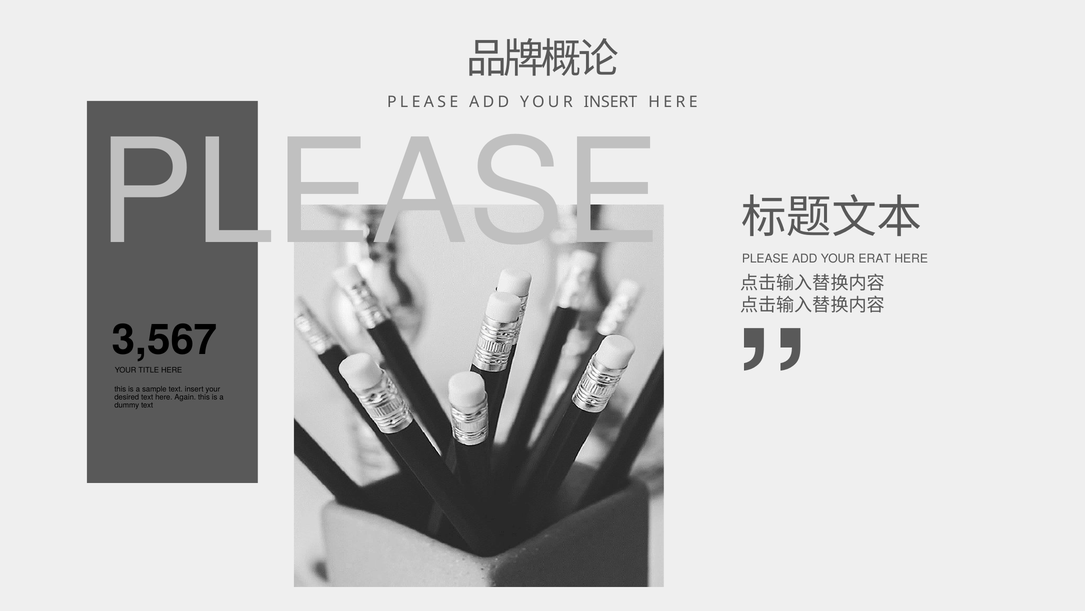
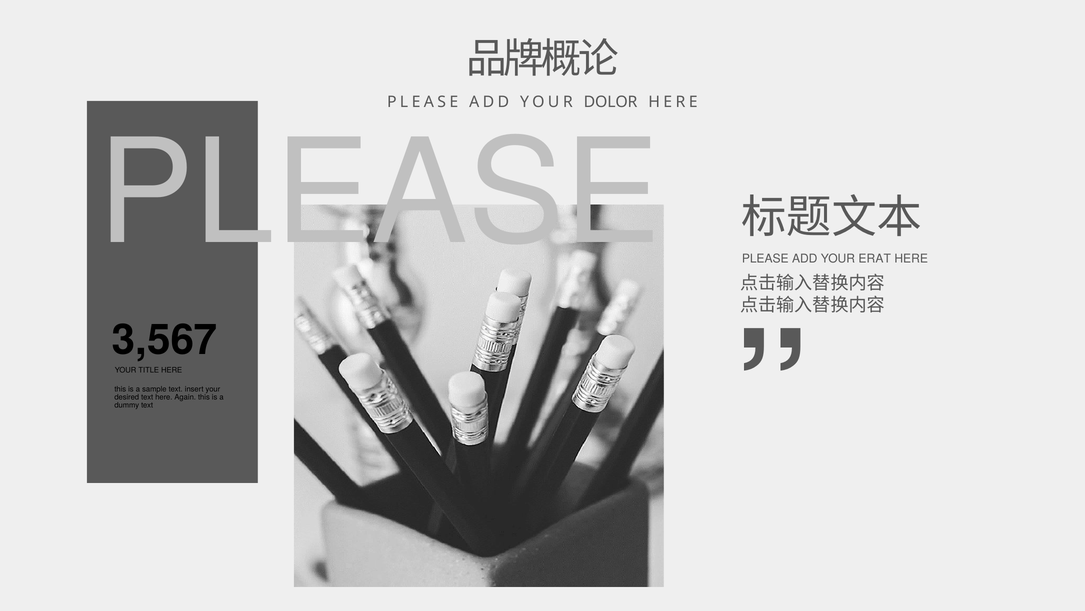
YOUR INSERT: INSERT -> DOLOR
